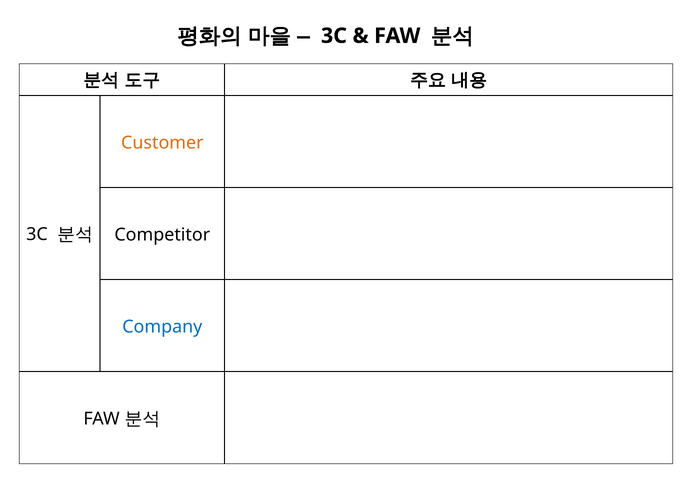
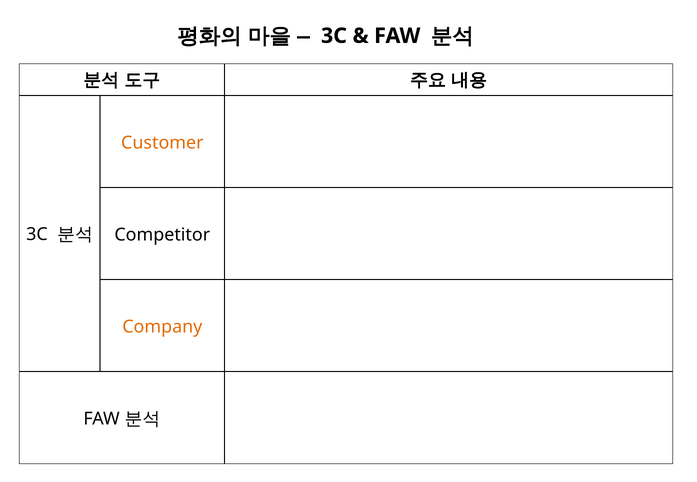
Company colour: blue -> orange
